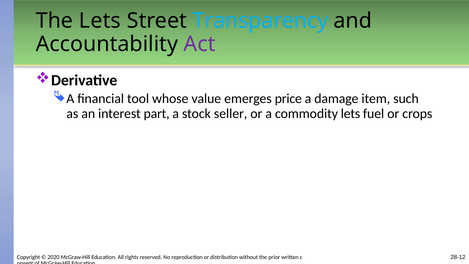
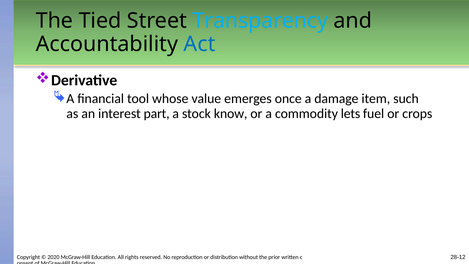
The Lets: Lets -> Tied
Act colour: purple -> blue
price: price -> once
seller: seller -> know
